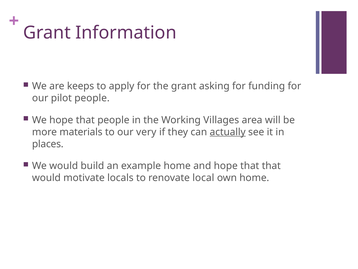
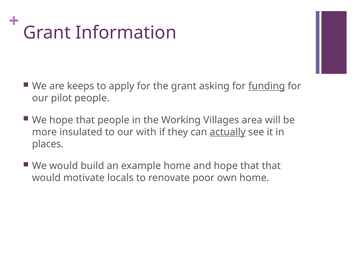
funding underline: none -> present
materials: materials -> insulated
very: very -> with
local: local -> poor
